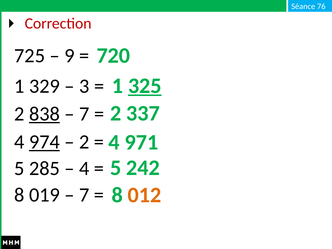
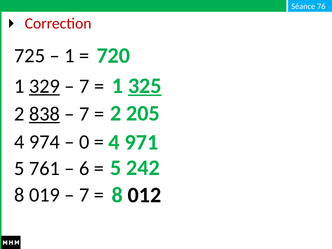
9 at (69, 56): 9 -> 1
329 underline: none -> present
3 at (84, 86): 3 -> 7
337: 337 -> 205
974 underline: present -> none
2 at (84, 142): 2 -> 0
285: 285 -> 761
4 at (84, 168): 4 -> 6
012 colour: orange -> black
